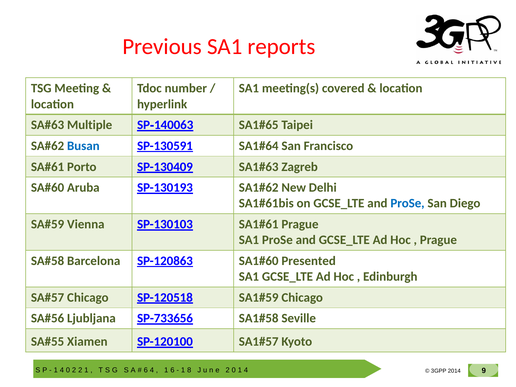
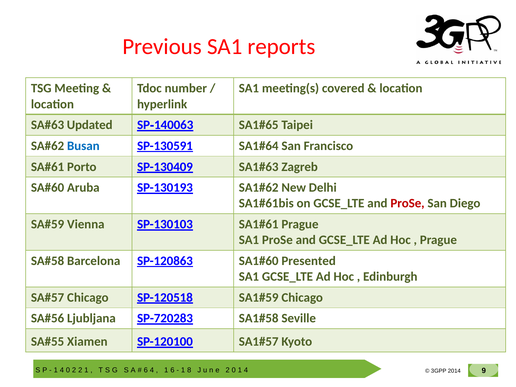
Multiple: Multiple -> Updated
ProSe at (407, 203) colour: blue -> red
SP-733656: SP-733656 -> SP-720283
